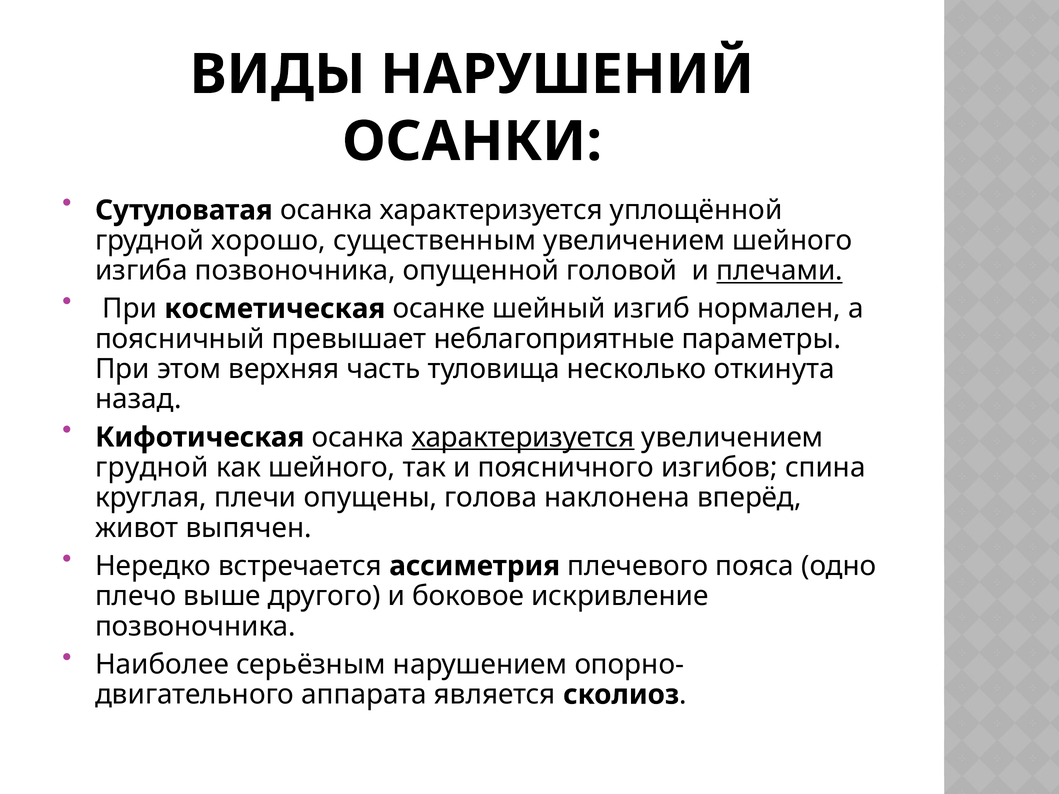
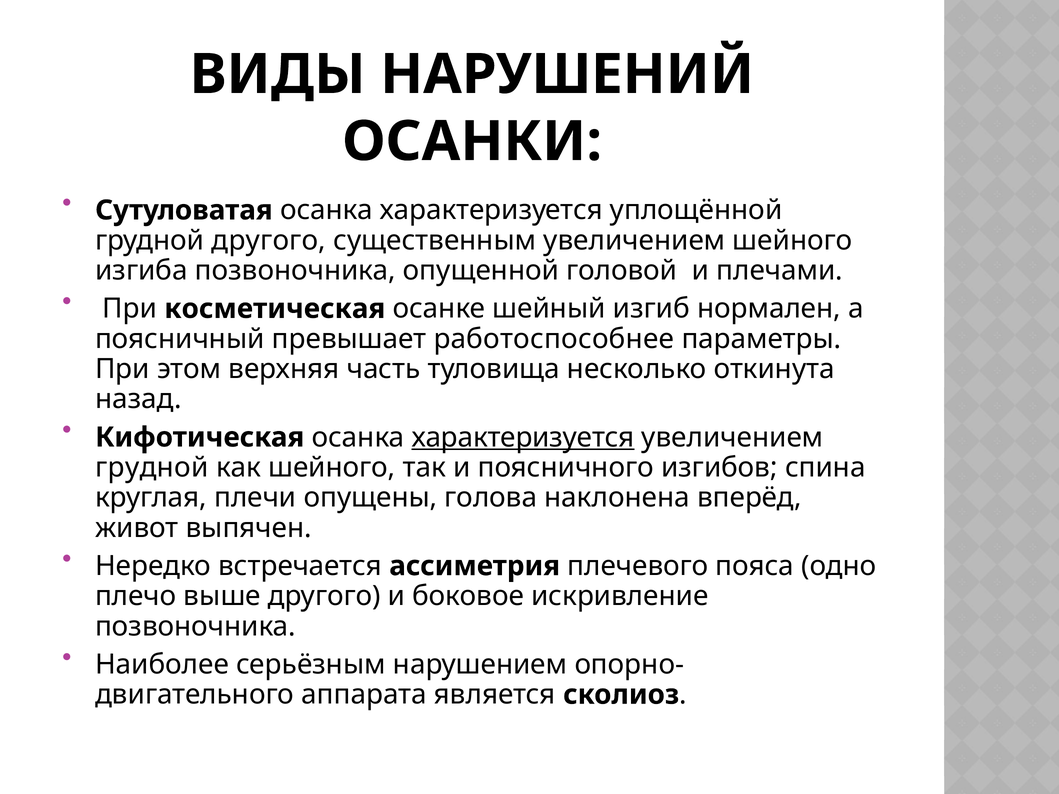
грудной хорошо: хорошо -> другого
плечами underline: present -> none
неблагоприятные: неблагоприятные -> работоспособнее
